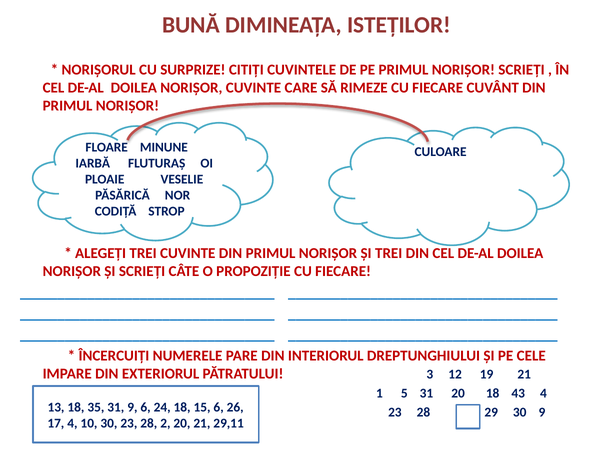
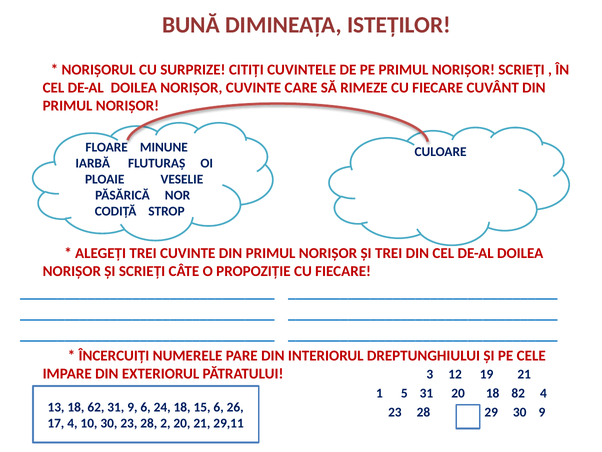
43: 43 -> 82
35: 35 -> 62
